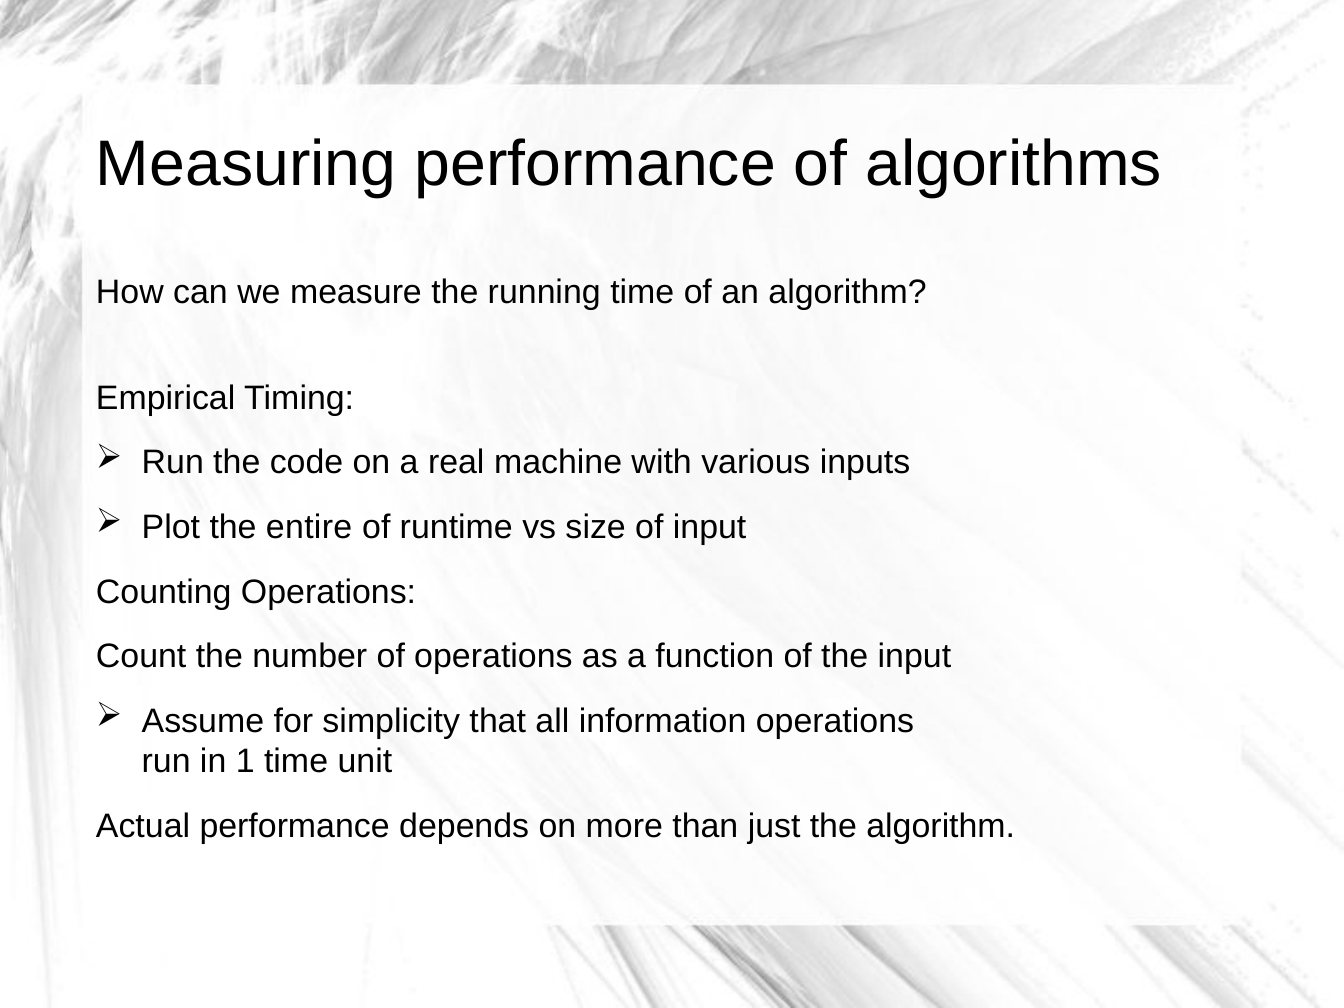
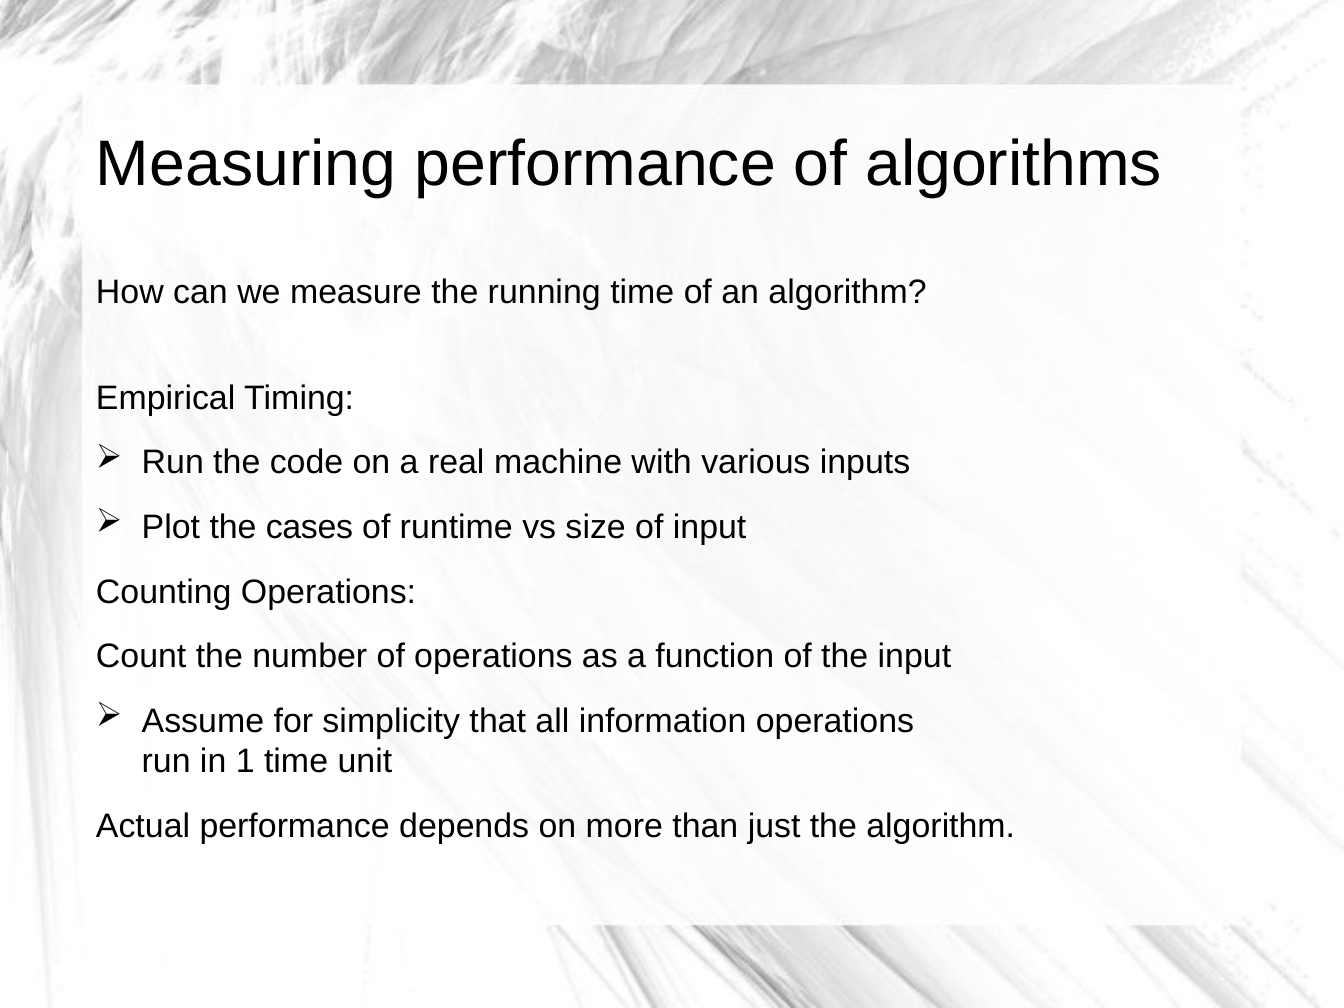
entire: entire -> cases
